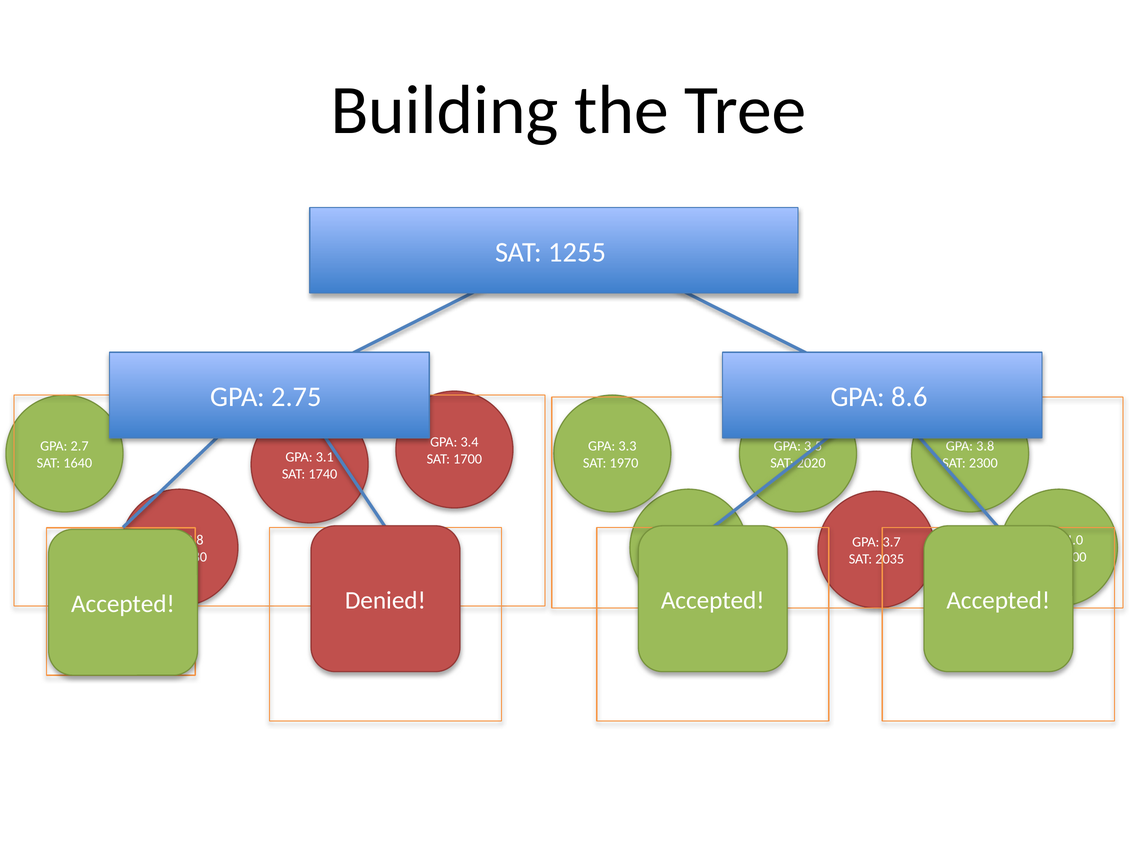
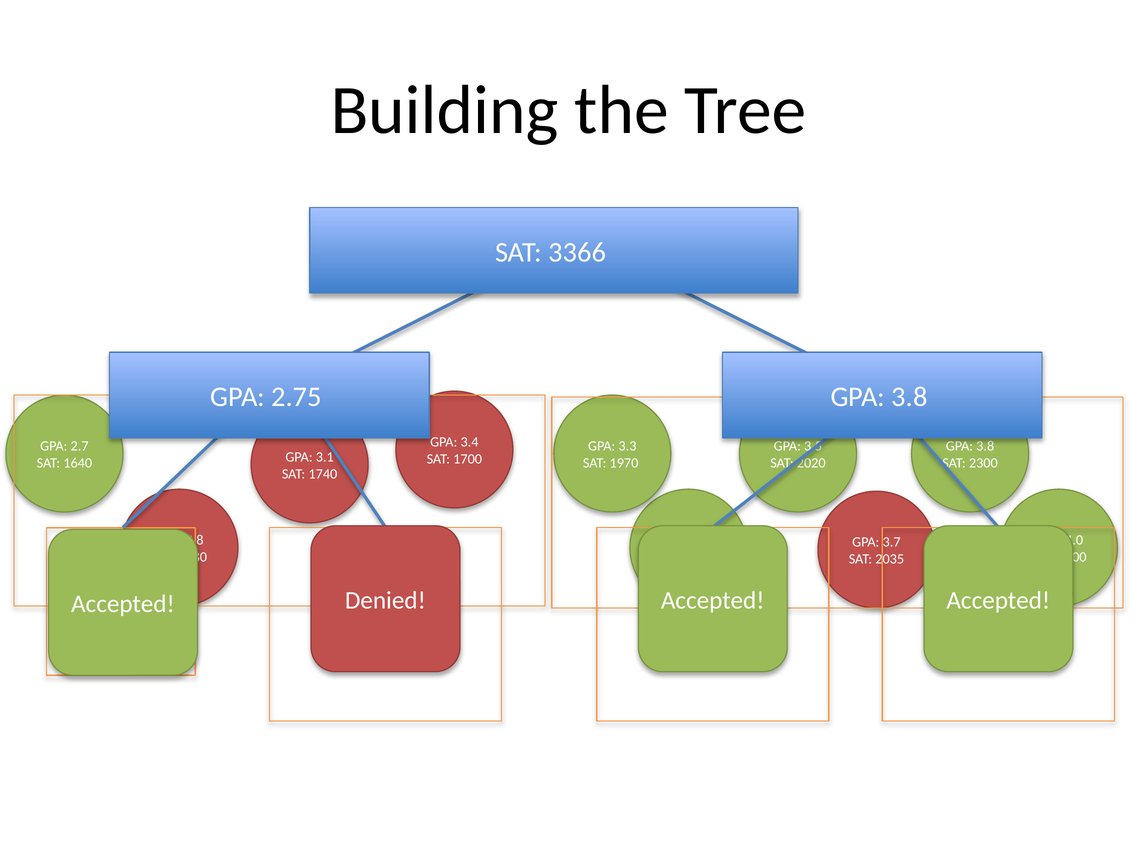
1255: 1255 -> 3366
2.75 GPA 8.6: 8.6 -> 3.8
